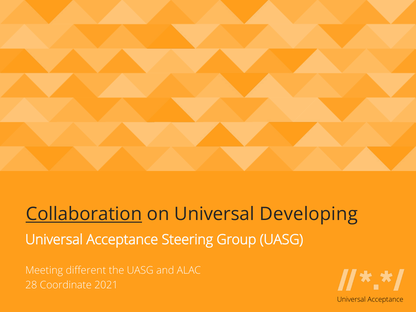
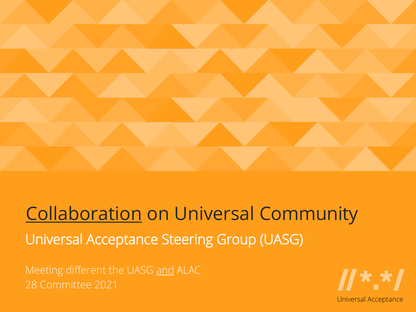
Developing: Developing -> Community
and underline: none -> present
Coordinate: Coordinate -> Committee
